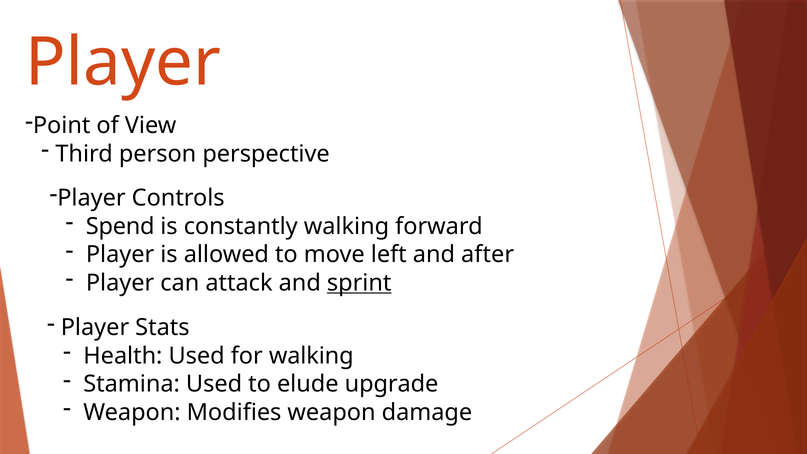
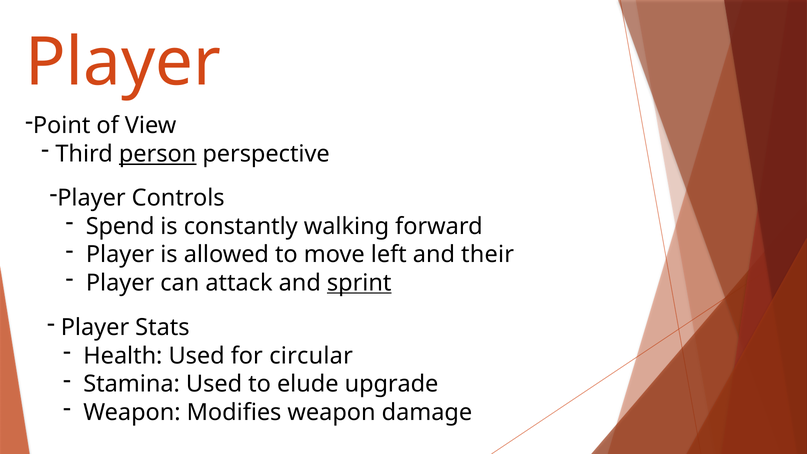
person underline: none -> present
after: after -> their
for walking: walking -> circular
